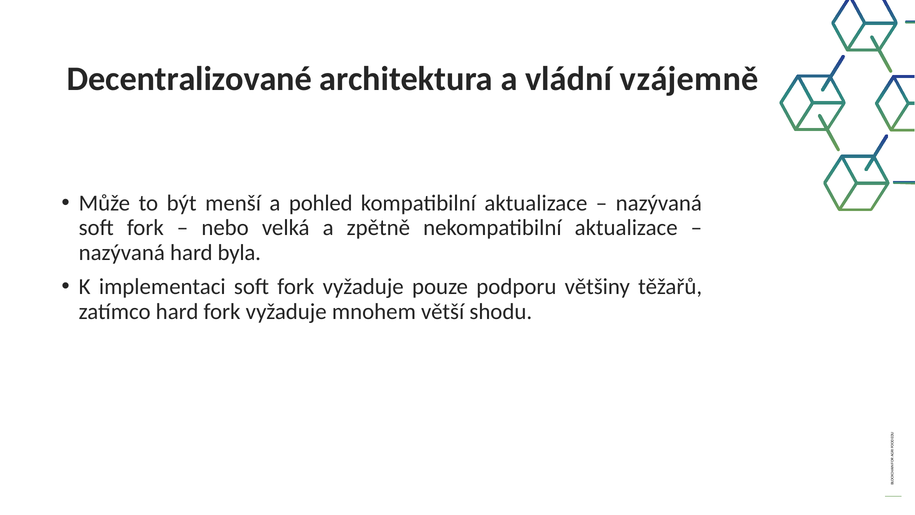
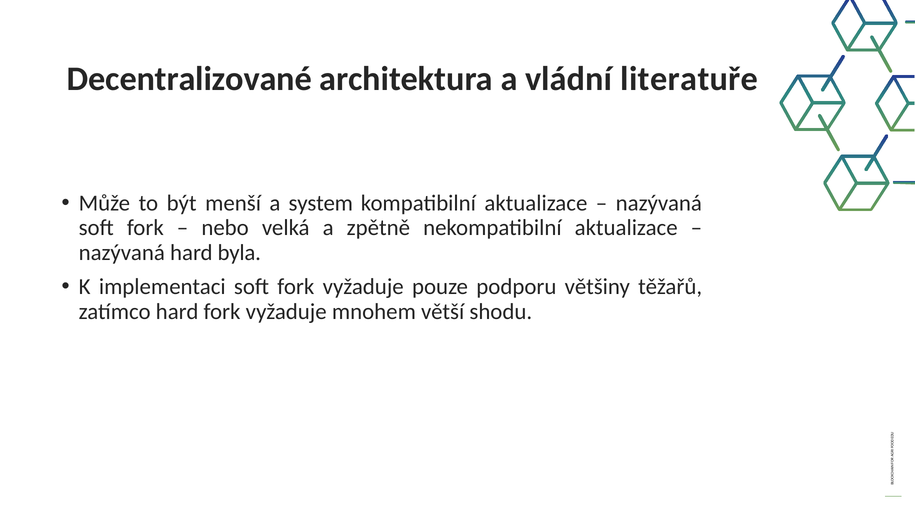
vzájemně: vzájemně -> literatuře
pohled: pohled -> system
